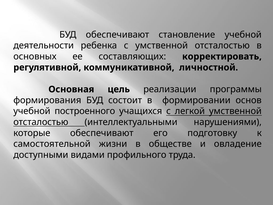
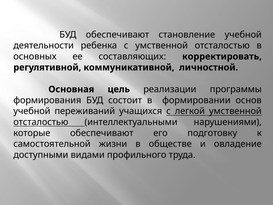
построенного: построенного -> переживаний
